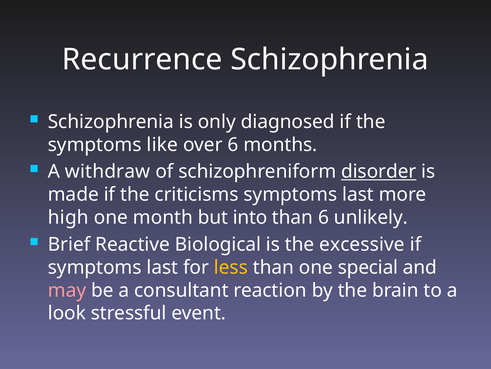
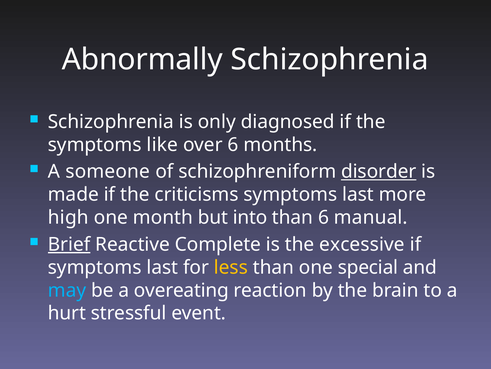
Recurrence: Recurrence -> Abnormally
withdraw: withdraw -> someone
unlikely: unlikely -> manual
Brief underline: none -> present
Biological: Biological -> Complete
may colour: pink -> light blue
consultant: consultant -> overeating
look: look -> hurt
